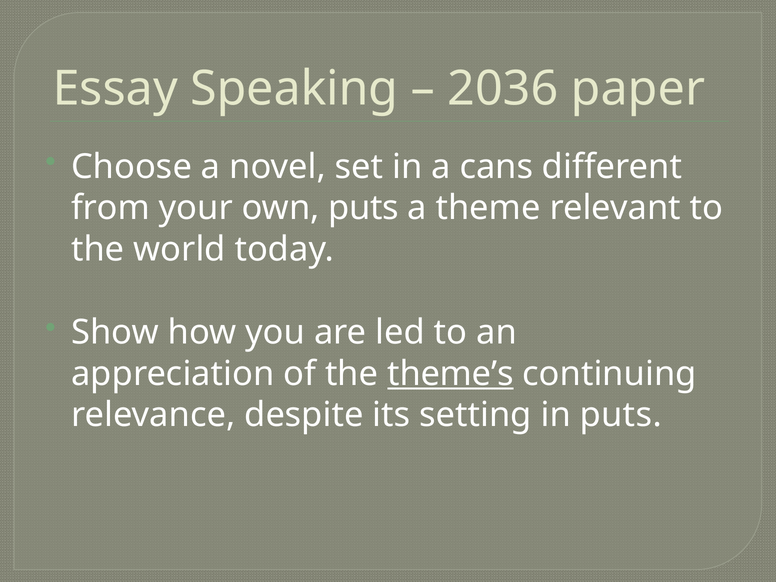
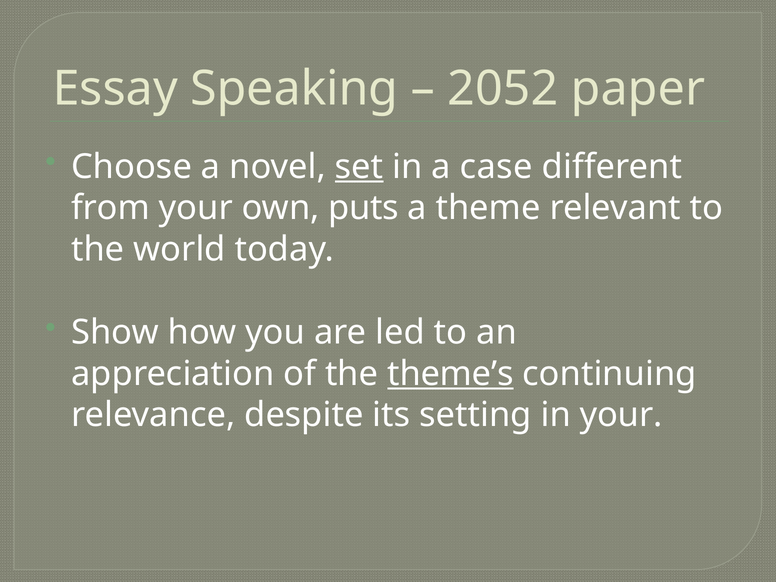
2036: 2036 -> 2052
set underline: none -> present
cans: cans -> case
in puts: puts -> your
